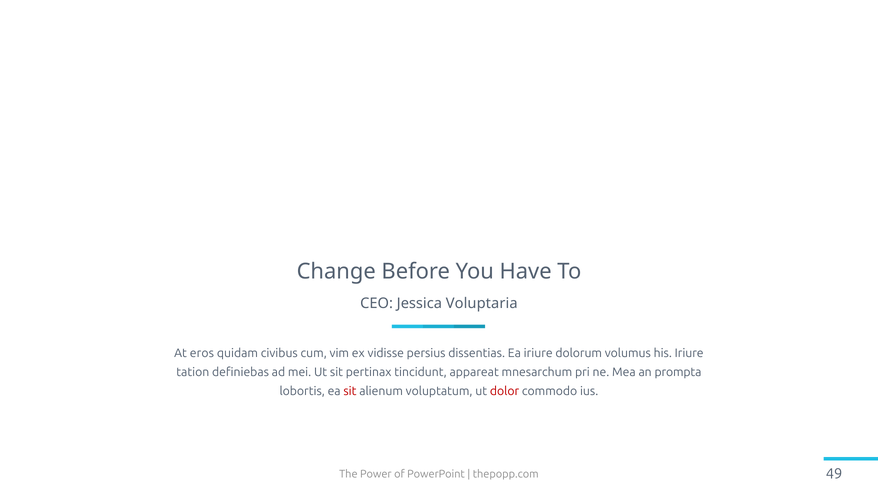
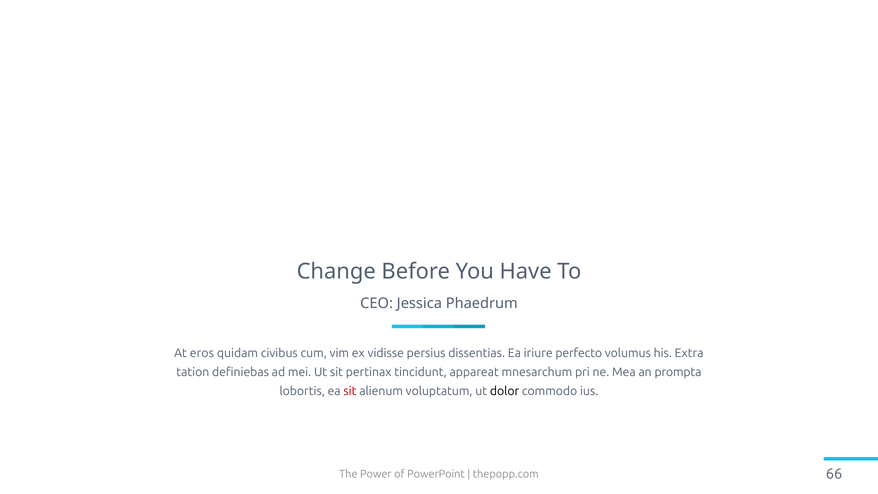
Voluptaria: Voluptaria -> Phaedrum
dolorum: dolorum -> perfecto
his Iriure: Iriure -> Extra
dolor colour: red -> black
49: 49 -> 66
